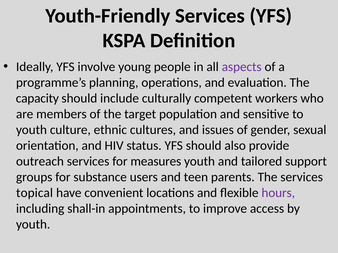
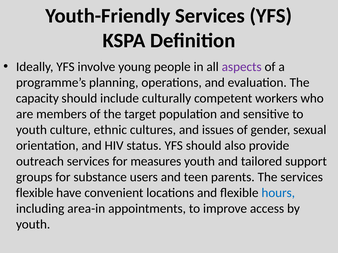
topical at (35, 193): topical -> flexible
hours colour: purple -> blue
shall-in: shall-in -> area-in
